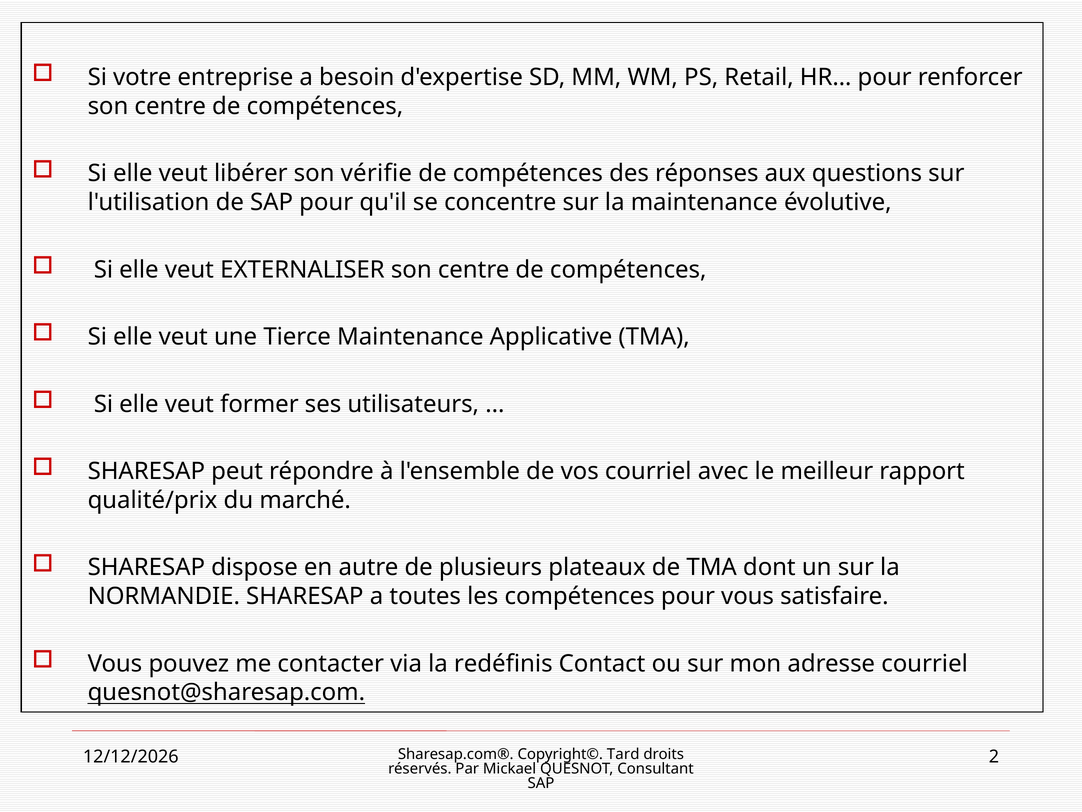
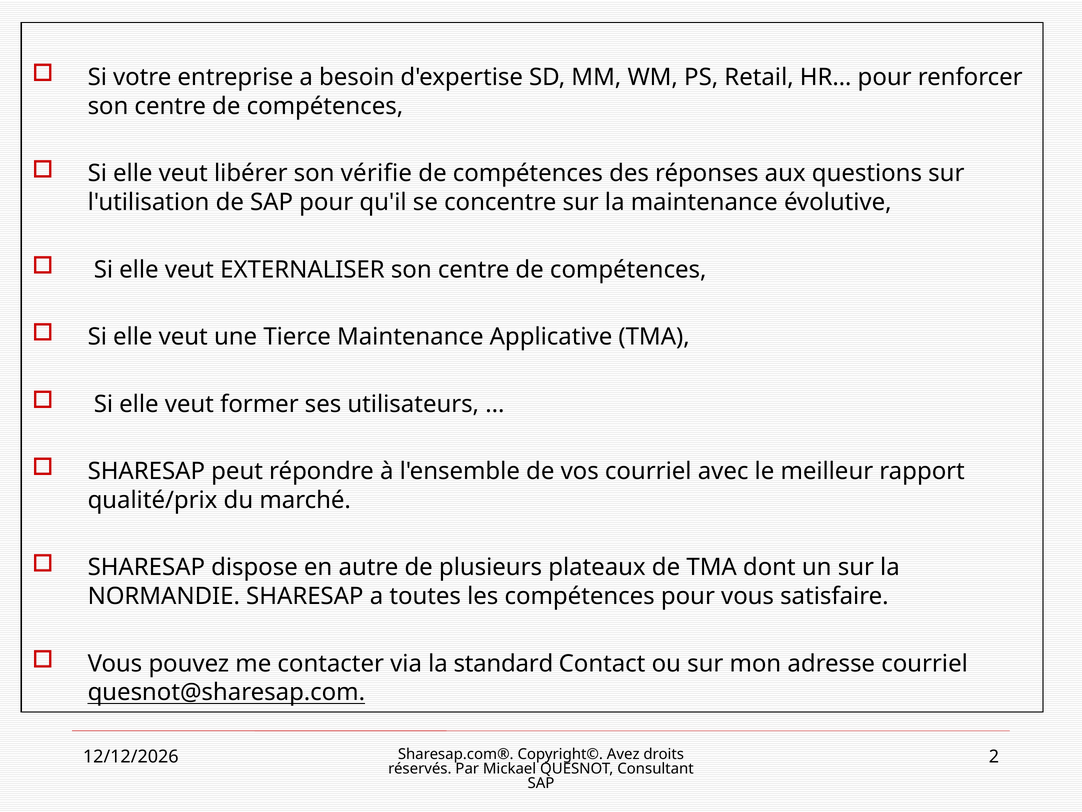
redéfinis: redéfinis -> standard
Tard: Tard -> Avez
